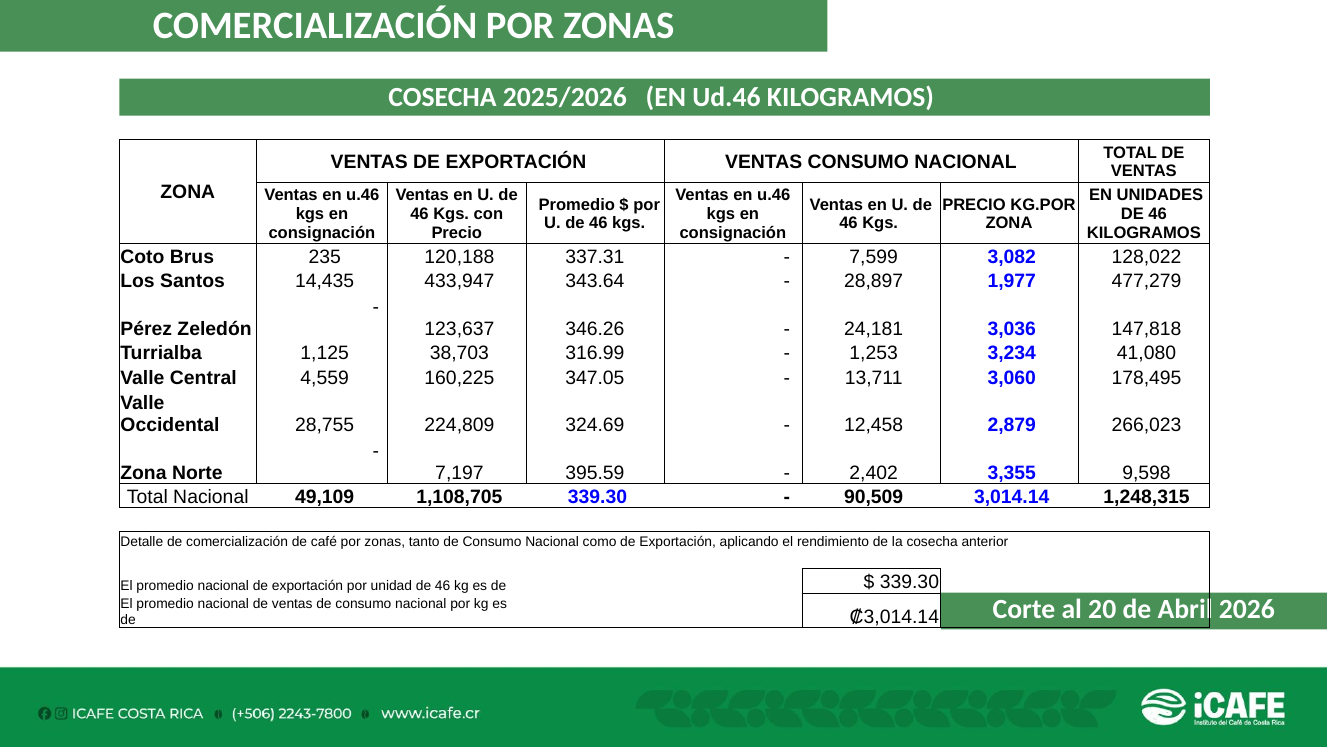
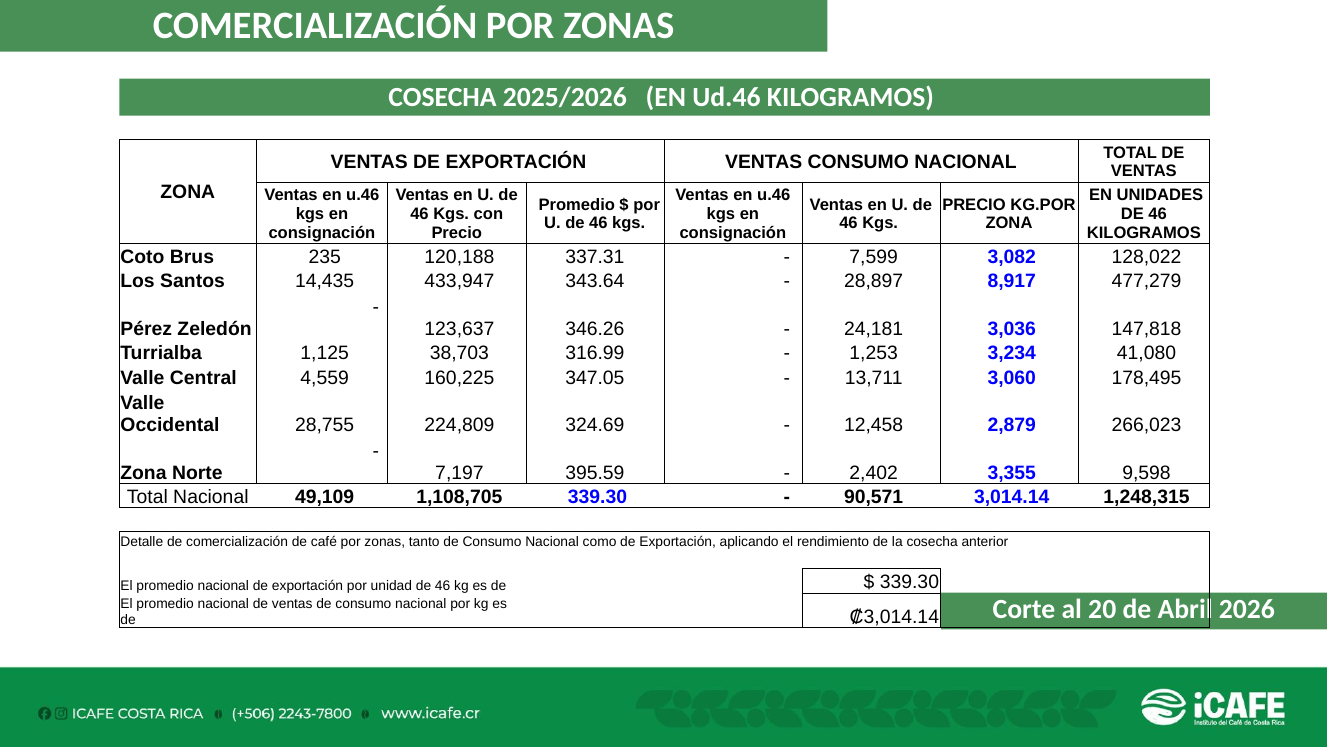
1,977: 1,977 -> 8,917
90,509: 90,509 -> 90,571
